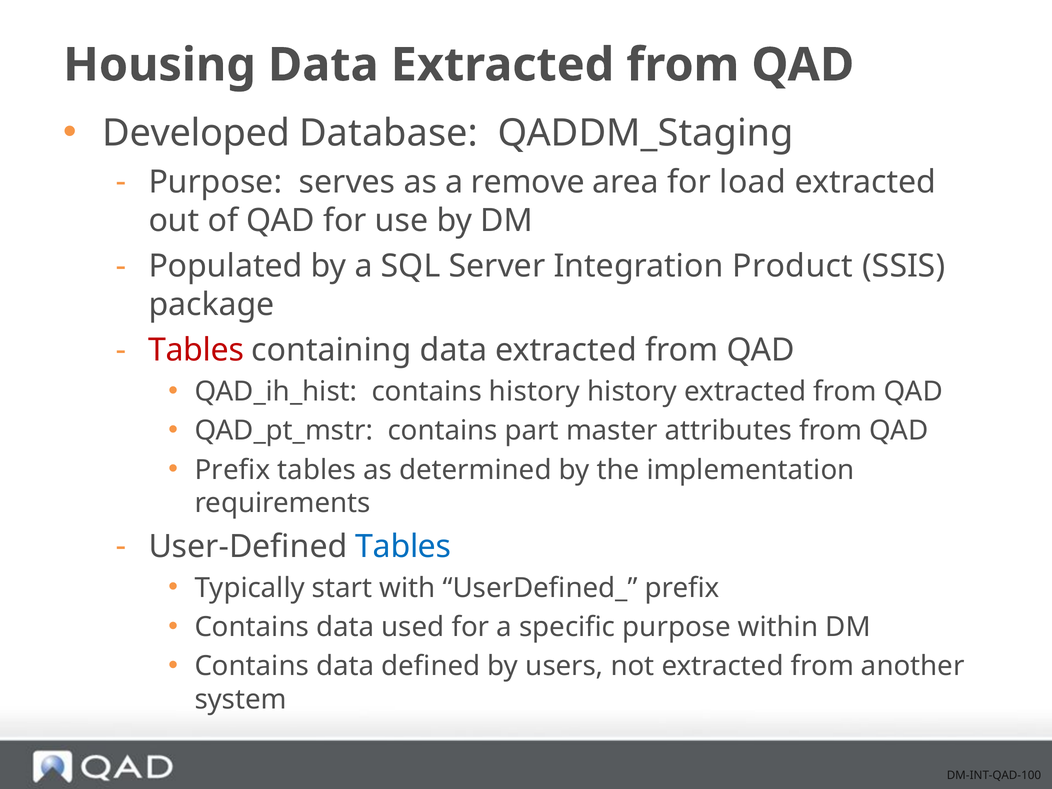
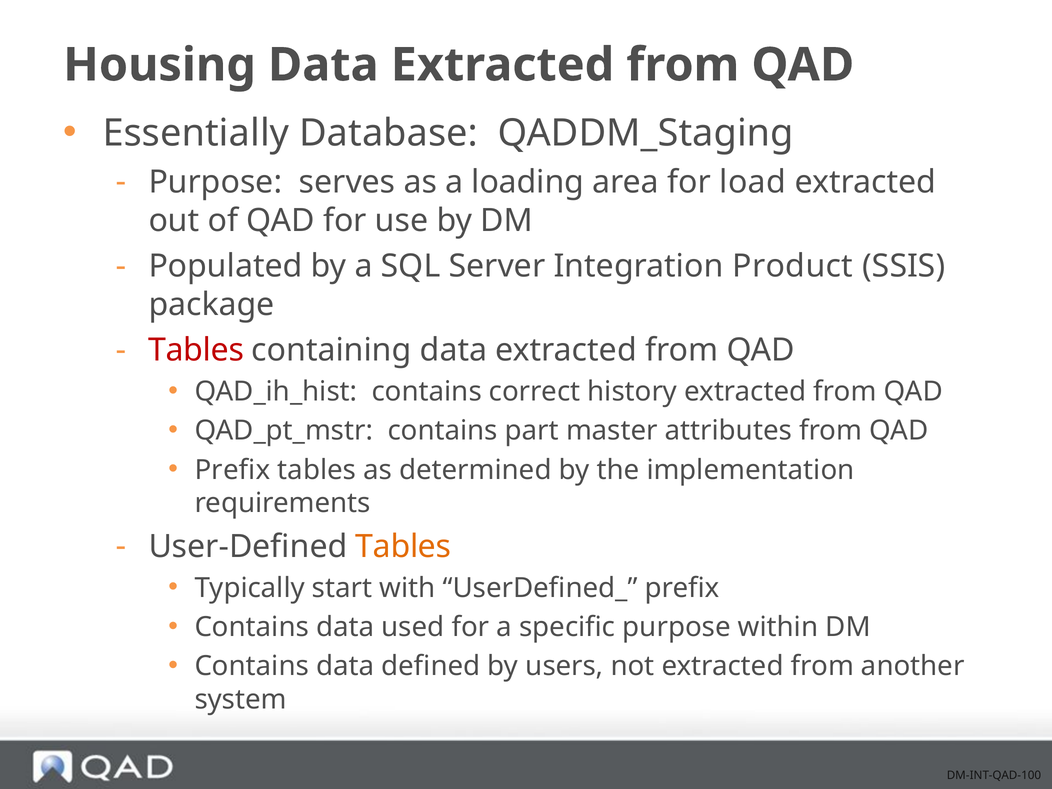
Developed: Developed -> Essentially
remove: remove -> loading
contains history: history -> correct
Tables at (403, 546) colour: blue -> orange
